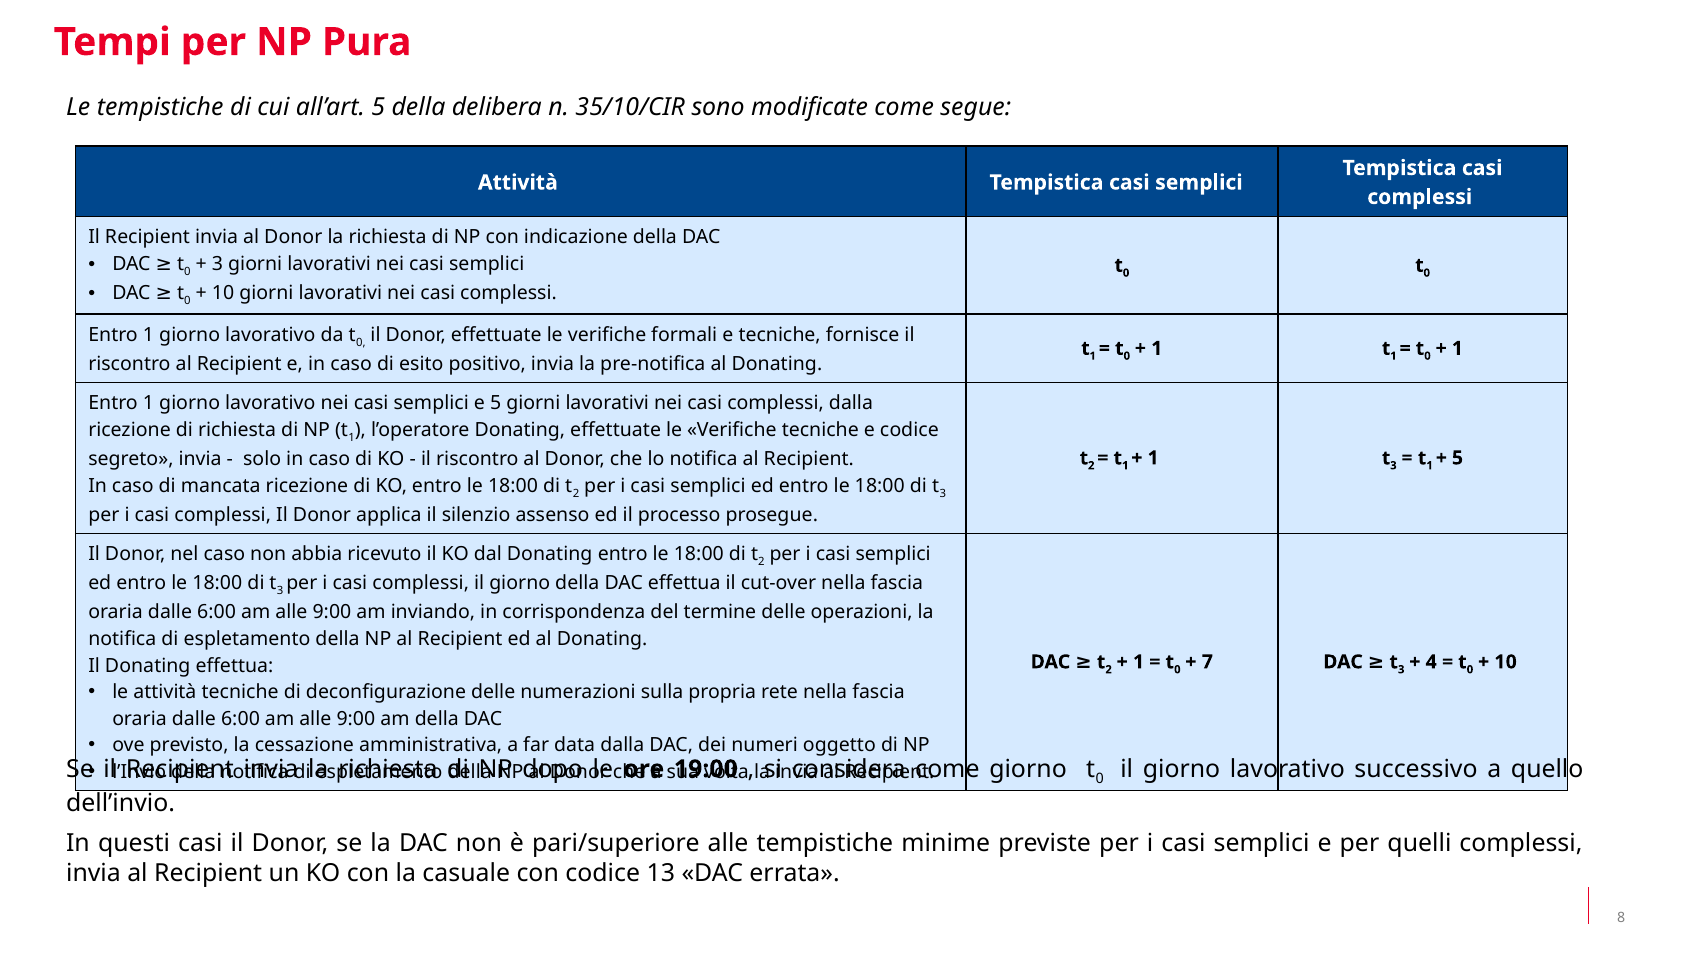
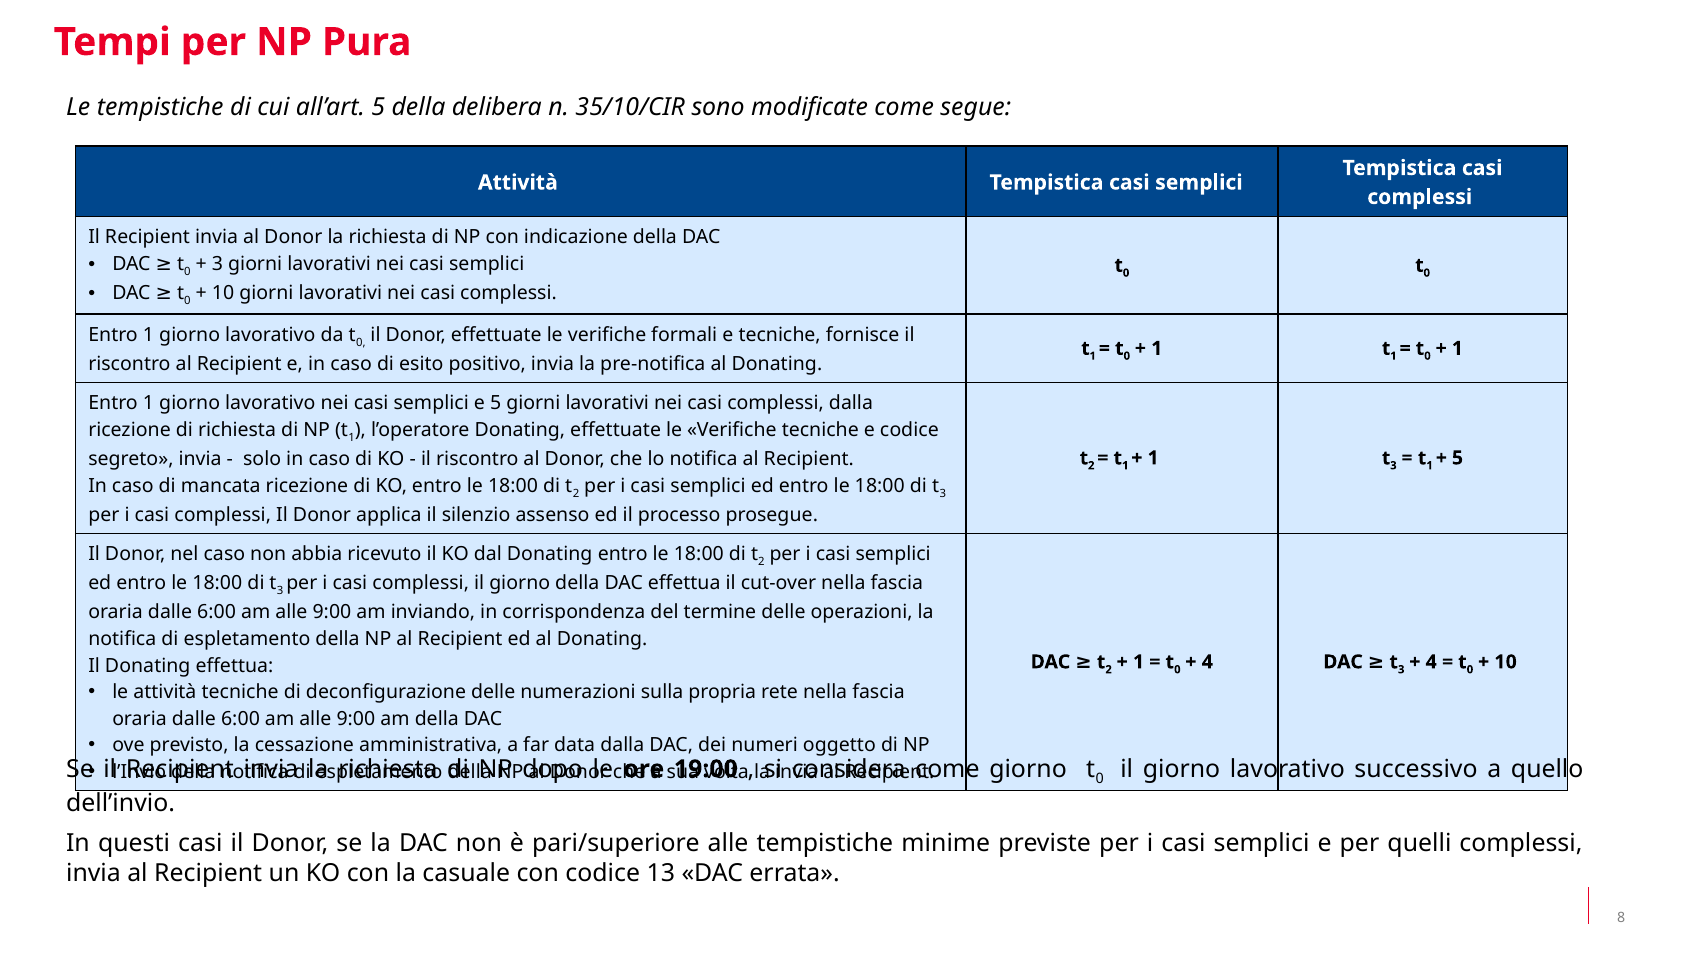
7 at (1207, 662): 7 -> 4
